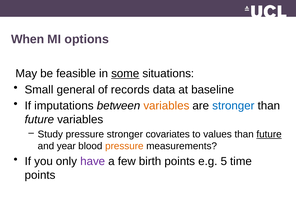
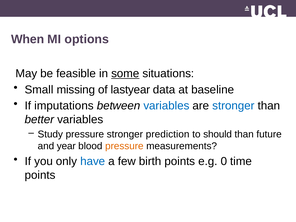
general: general -> missing
records: records -> lastyear
variables at (166, 106) colour: orange -> blue
future at (39, 120): future -> better
covariates: covariates -> prediction
values: values -> should
future at (269, 134) underline: present -> none
have colour: purple -> blue
5: 5 -> 0
